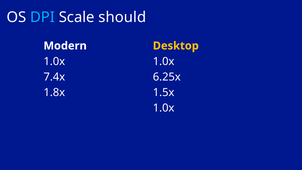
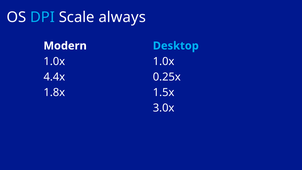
should: should -> always
Desktop colour: yellow -> light blue
7.4x: 7.4x -> 4.4x
6.25x: 6.25x -> 0.25x
1.0x at (164, 108): 1.0x -> 3.0x
